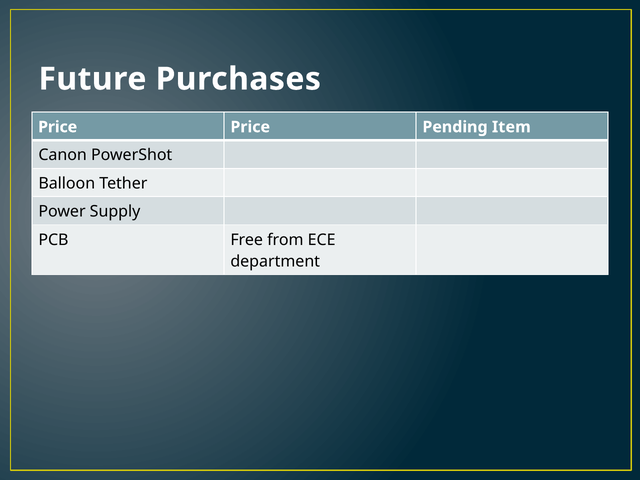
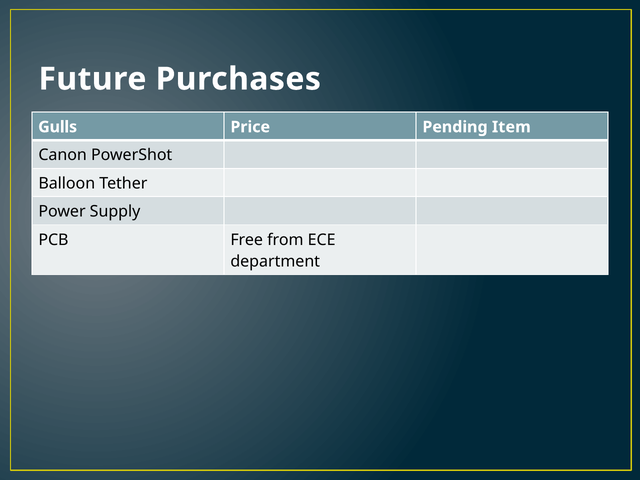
Price at (58, 127): Price -> Gulls
